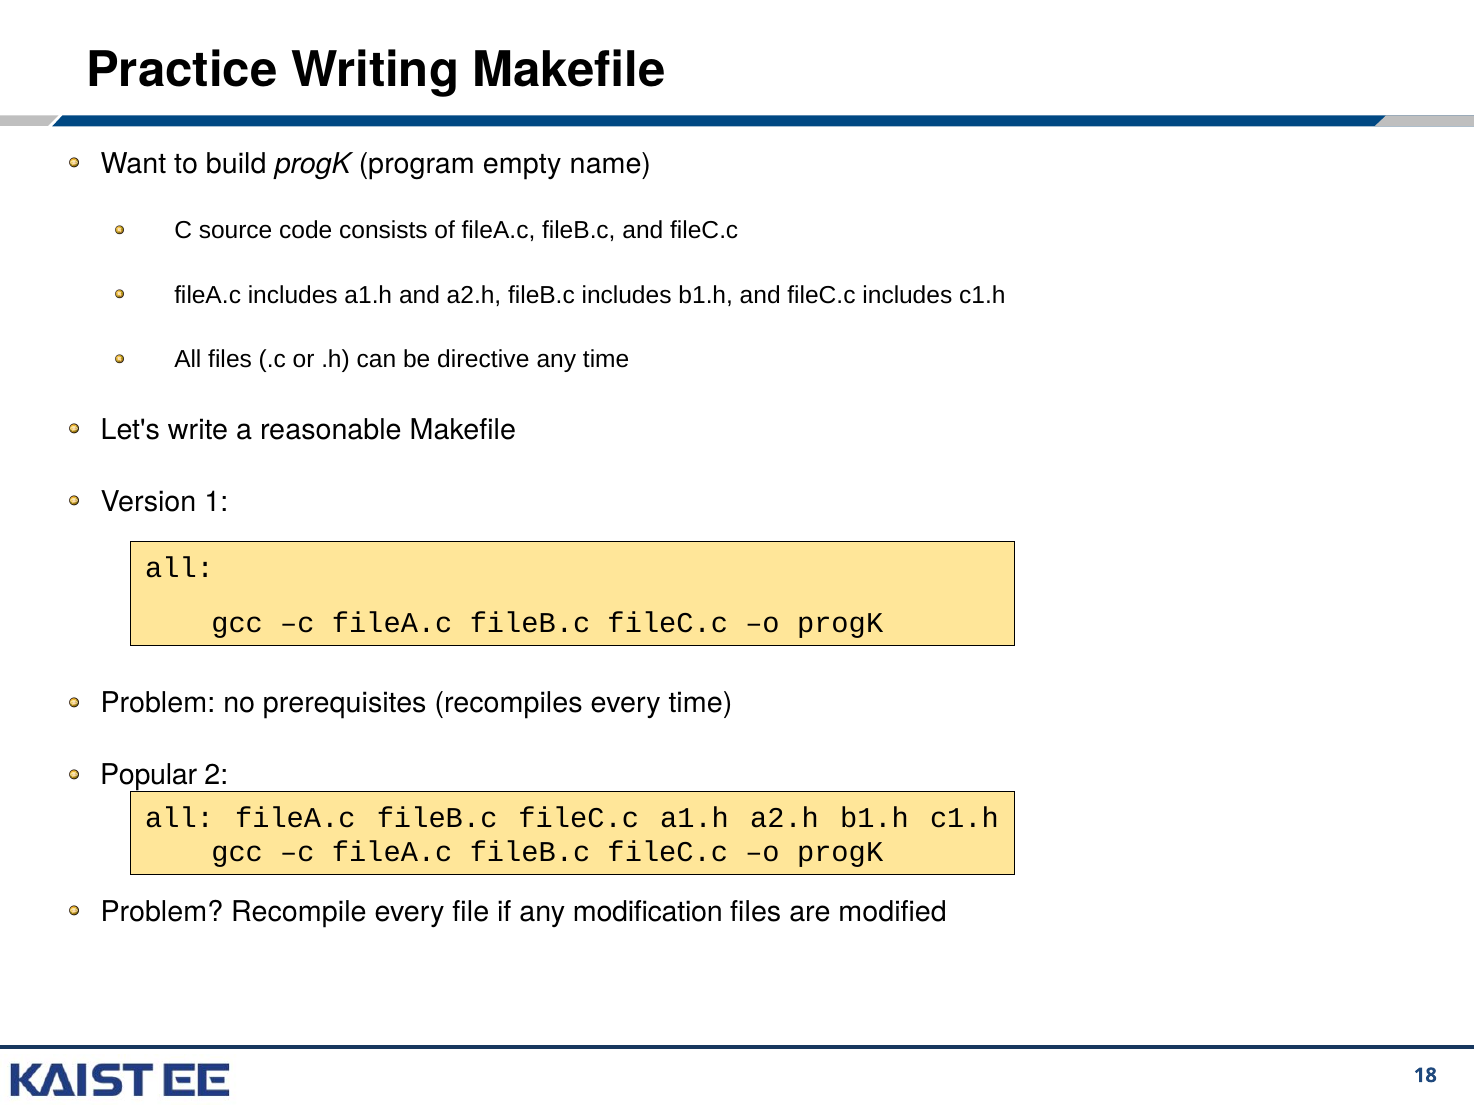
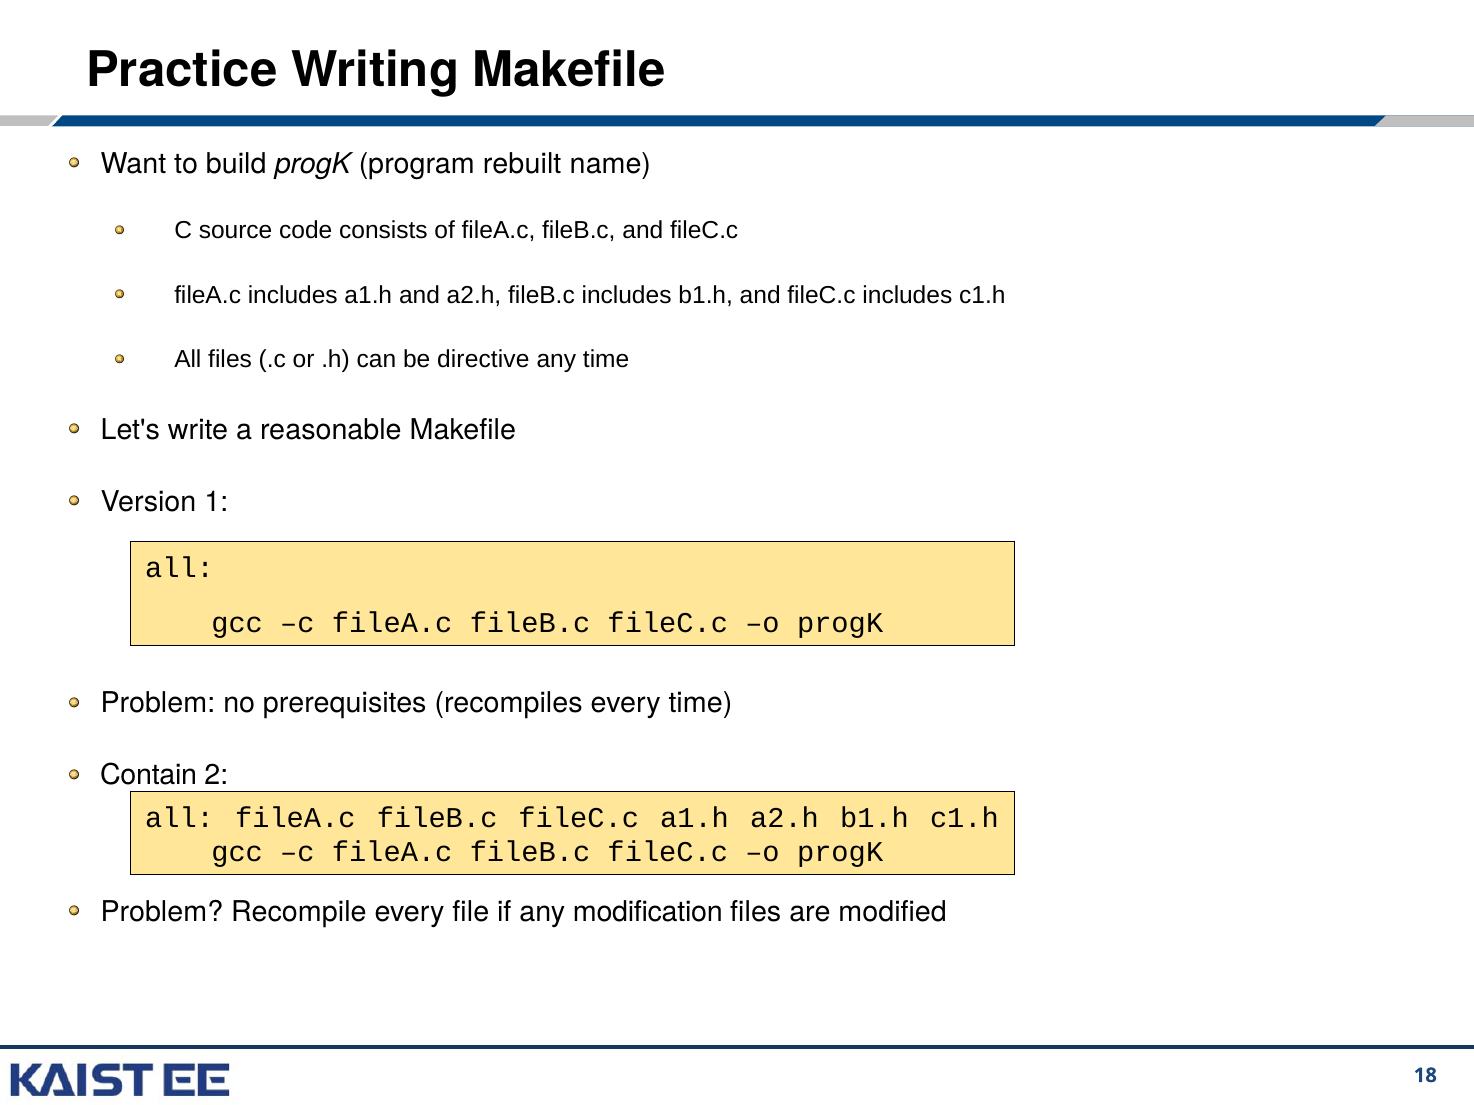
empty: empty -> rebuilt
Popular: Popular -> Contain
